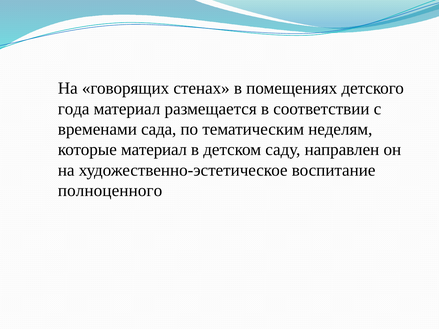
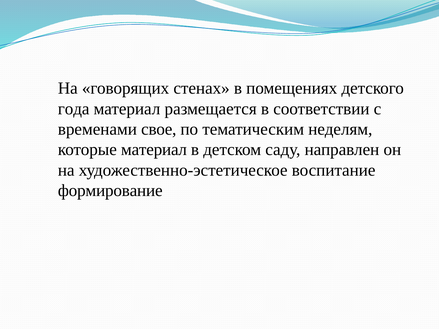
сада: сада -> свое
полноценного: полноценного -> формирование
